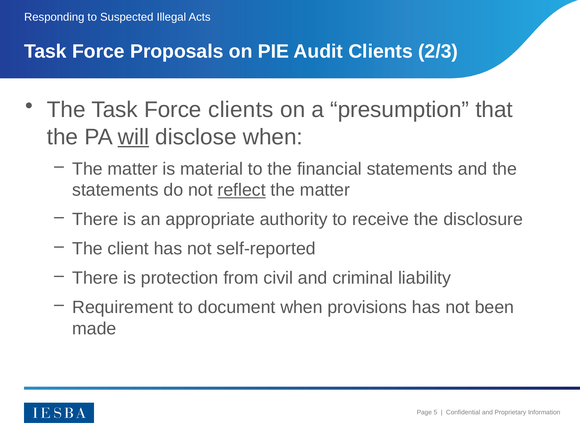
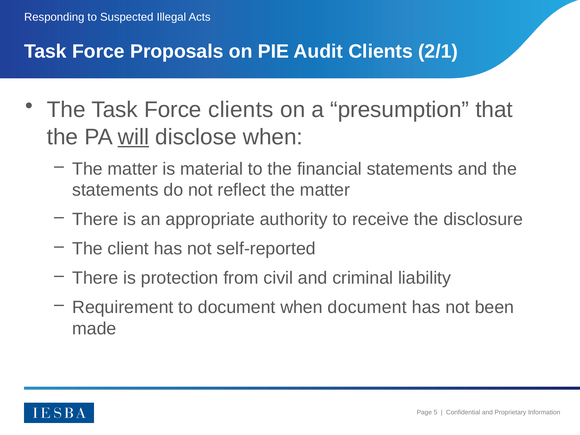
2/3: 2/3 -> 2/1
reflect underline: present -> none
when provisions: provisions -> document
